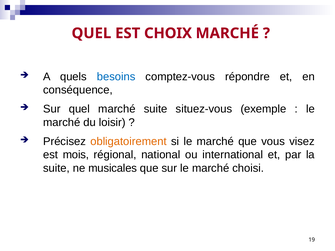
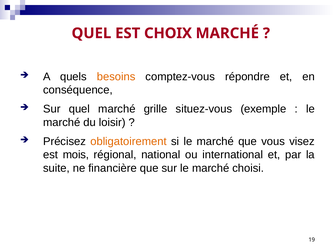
besoins colour: blue -> orange
marché suite: suite -> grille
musicales: musicales -> financière
